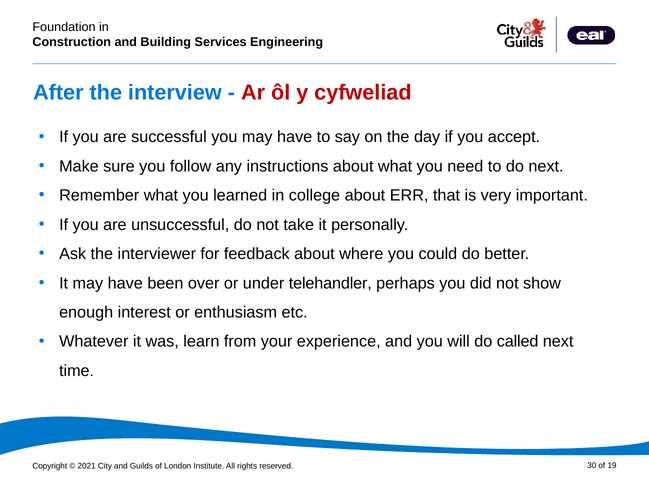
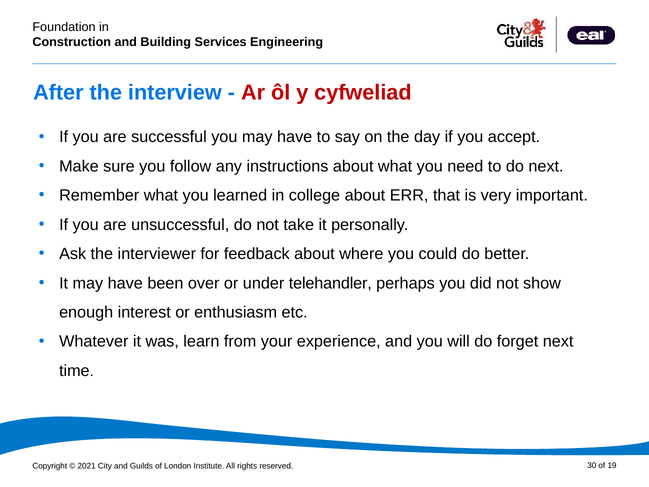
called: called -> forget
